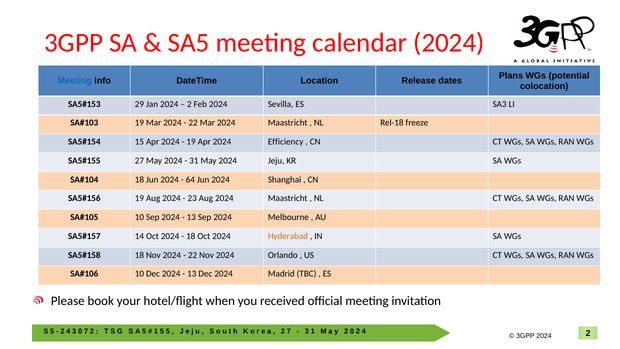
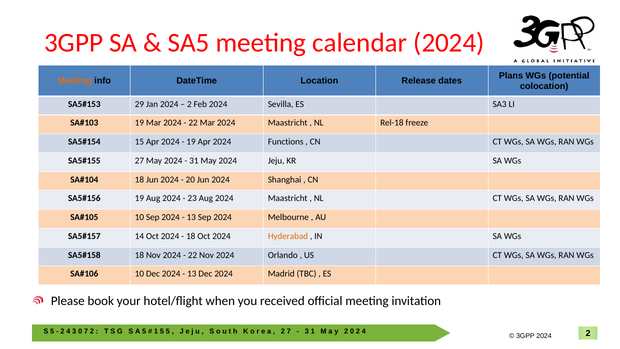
Meeting at (75, 81) colour: blue -> orange
Efficiency: Efficiency -> Functions
64: 64 -> 20
